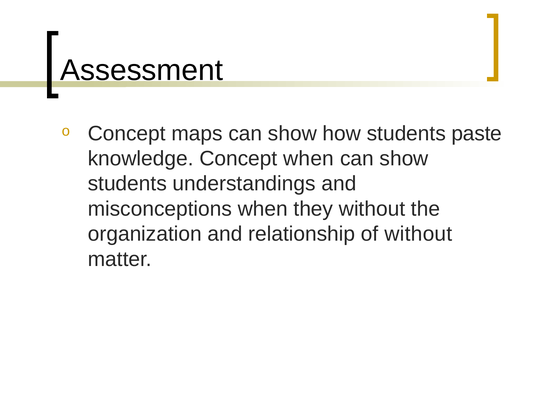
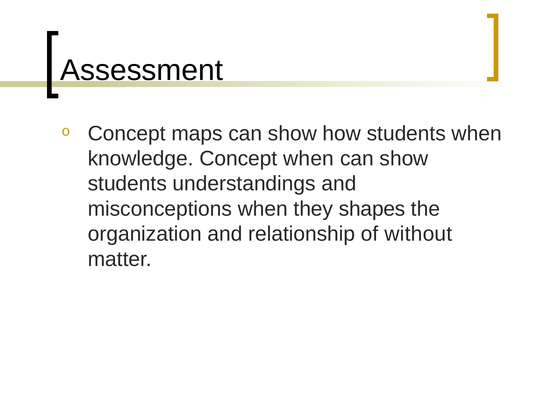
students paste: paste -> when
they without: without -> shapes
